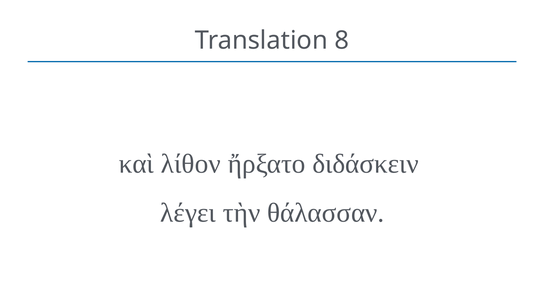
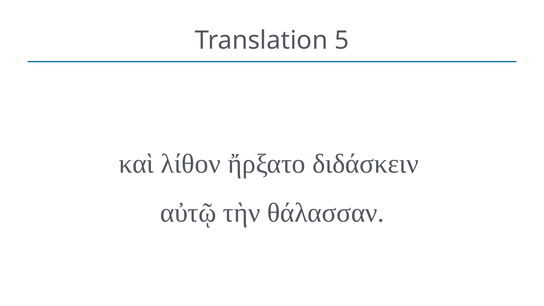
8: 8 -> 5
λέγει: λέγει -> αὐτῷ
